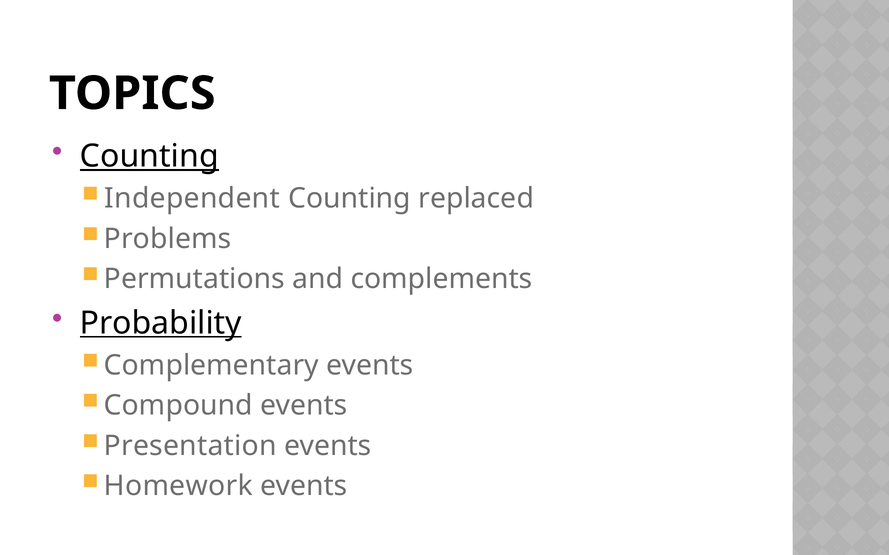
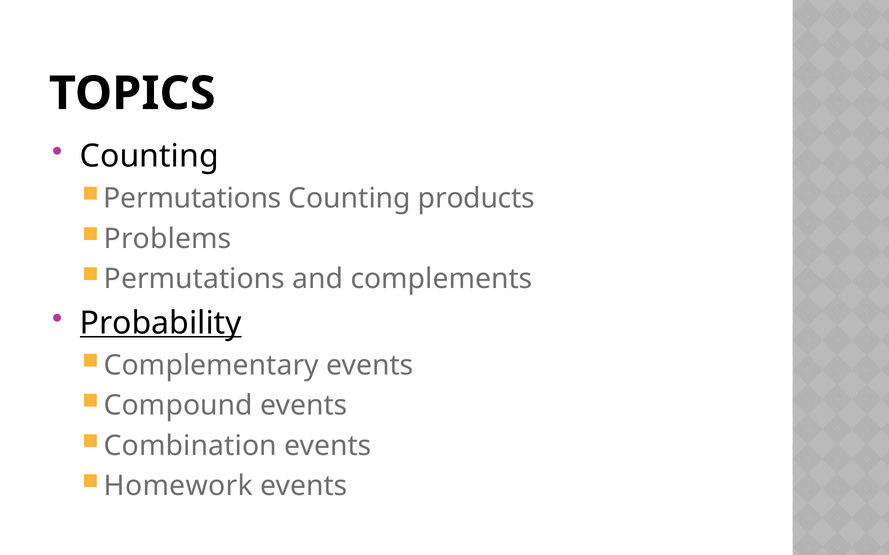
Counting at (149, 156) underline: present -> none
Independent at (192, 199): Independent -> Permutations
replaced: replaced -> products
Presentation: Presentation -> Combination
